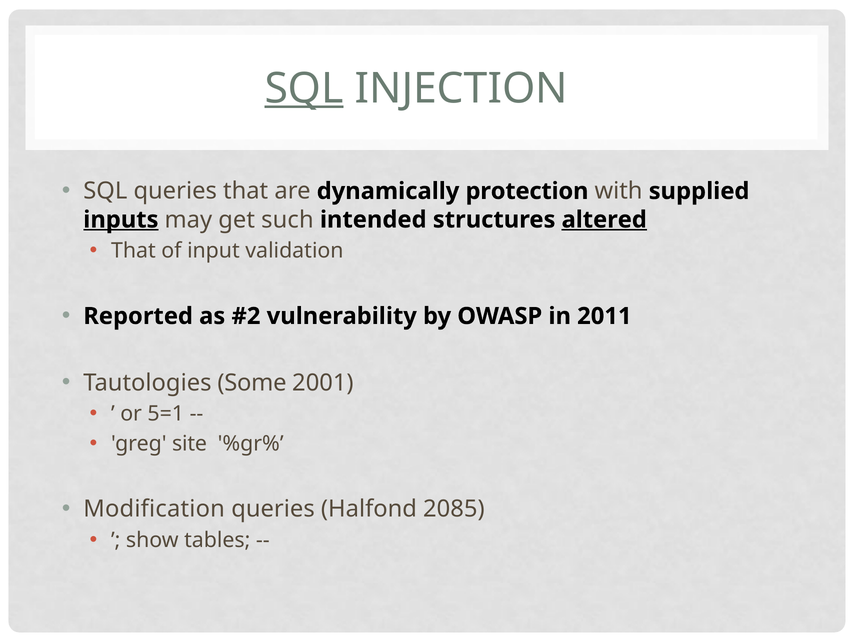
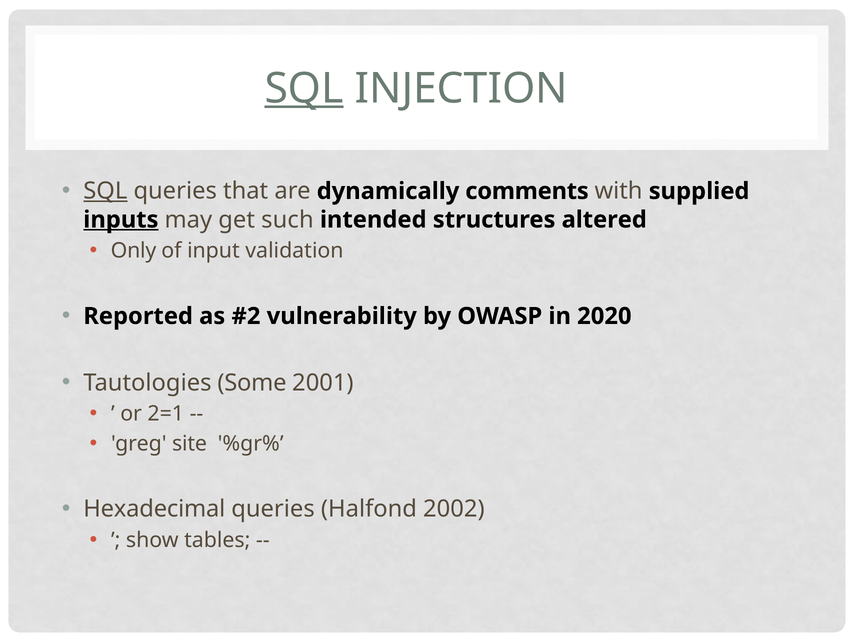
SQL at (105, 191) underline: none -> present
protection: protection -> comments
altered underline: present -> none
That at (133, 251): That -> Only
2011: 2011 -> 2020
5=1: 5=1 -> 2=1
Modification: Modification -> Hexadecimal
2085: 2085 -> 2002
